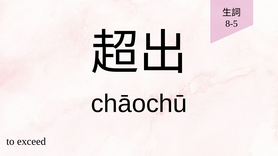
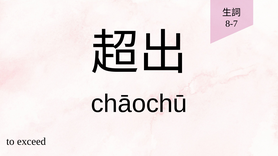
8-5: 8-5 -> 8-7
